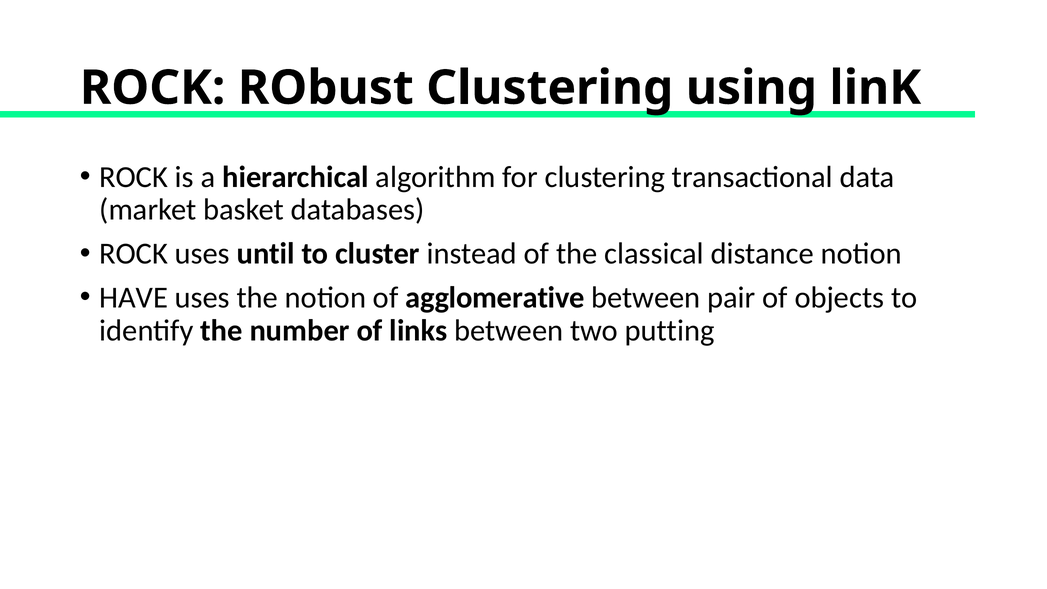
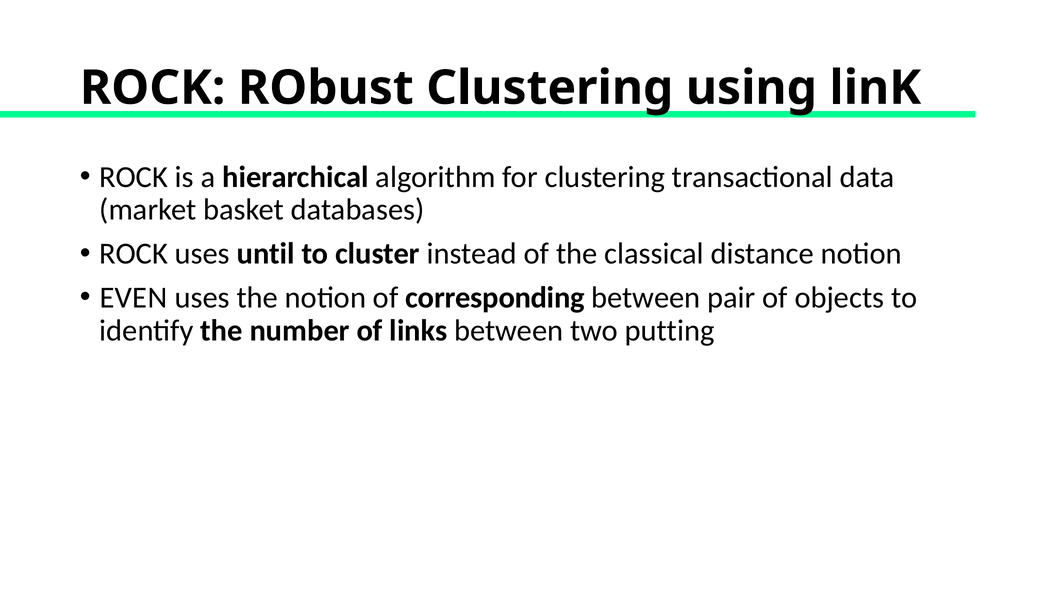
HAVE: HAVE -> EVEN
agglomerative: agglomerative -> corresponding
